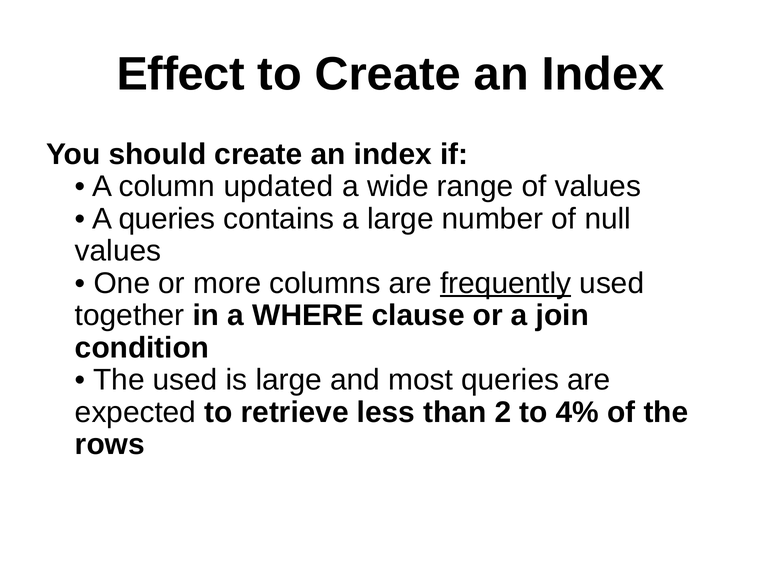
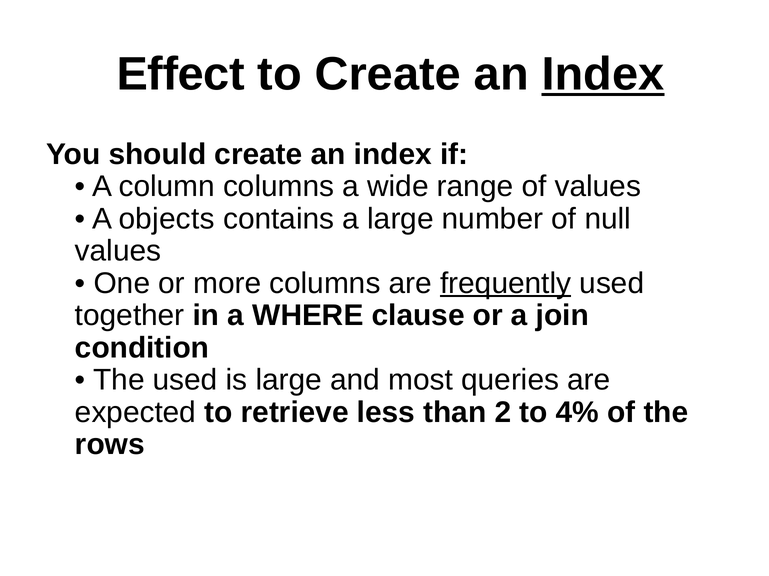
Index at (603, 74) underline: none -> present
column updated: updated -> columns
A queries: queries -> objects
